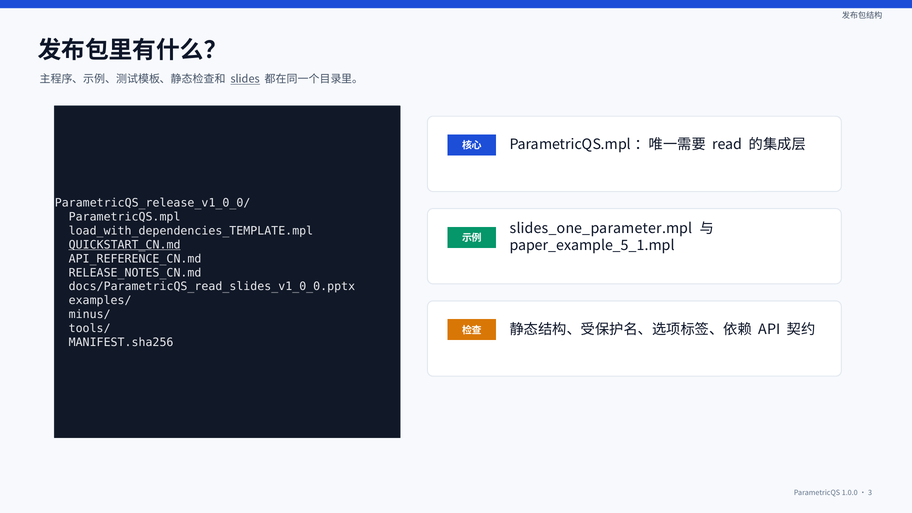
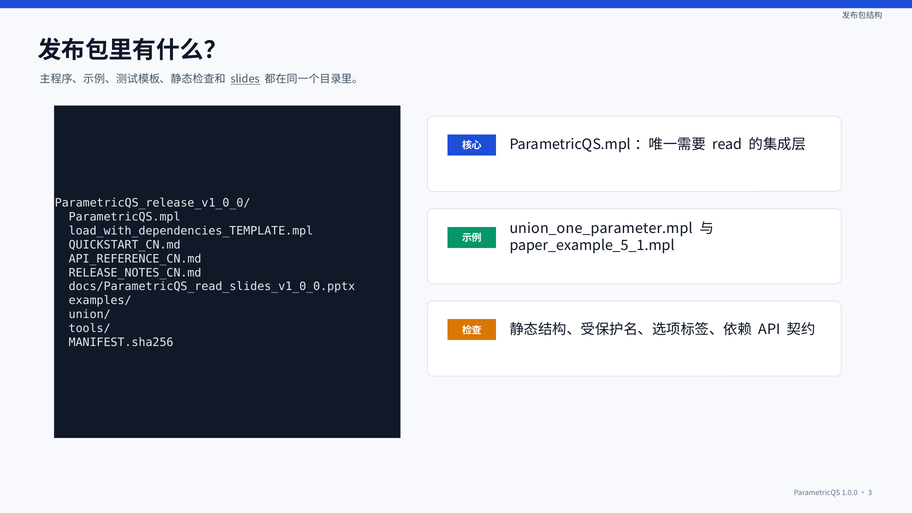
slides_one_parameter.mpl: slides_one_parameter.mpl -> union_one_parameter.mpl
QUICKSTART_CN.md underline: present -> none
minus/: minus/ -> union/
